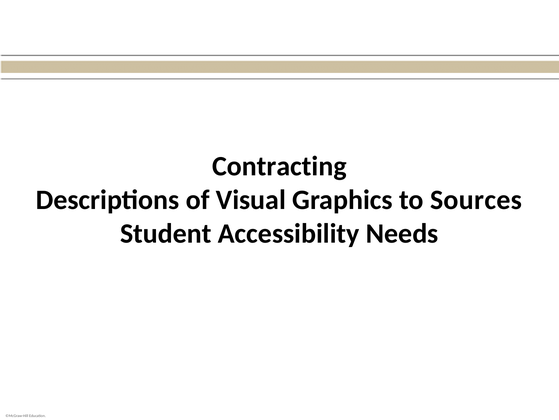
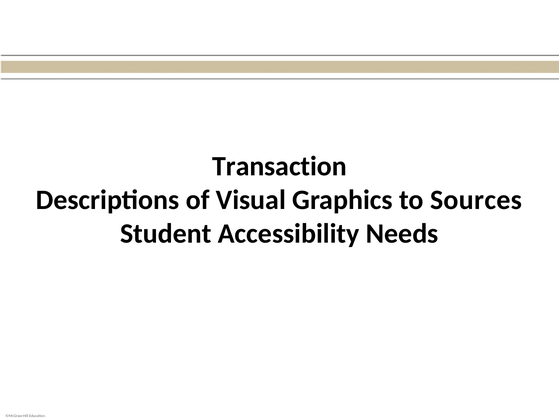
Contracting: Contracting -> Transaction
